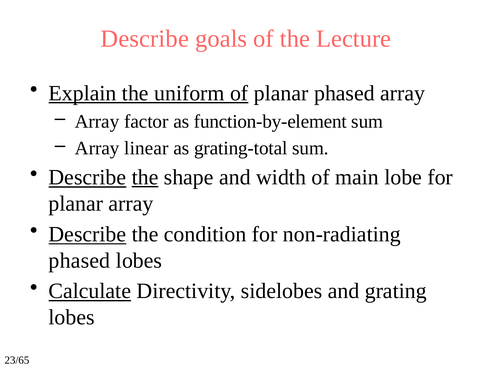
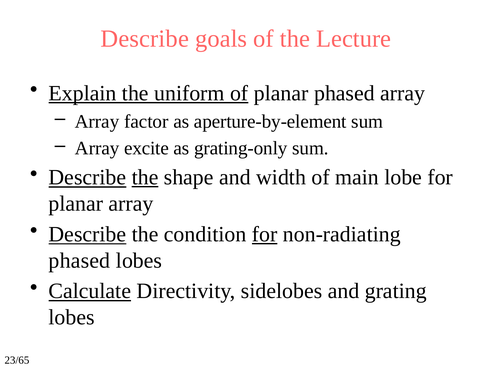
function-by-element: function-by-element -> aperture-by-element
linear: linear -> excite
grating-total: grating-total -> grating-only
for at (265, 234) underline: none -> present
